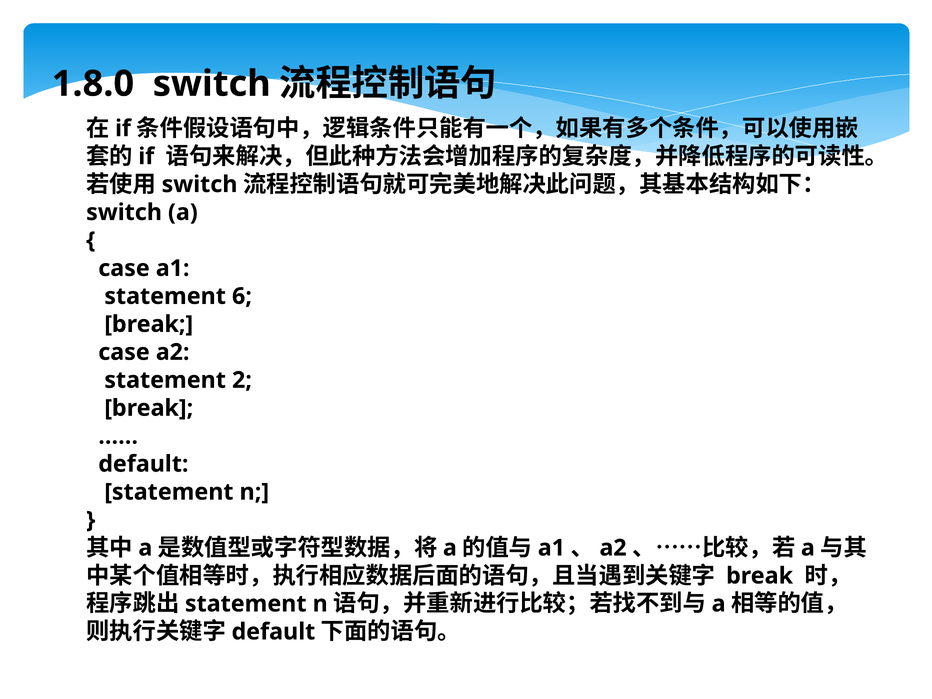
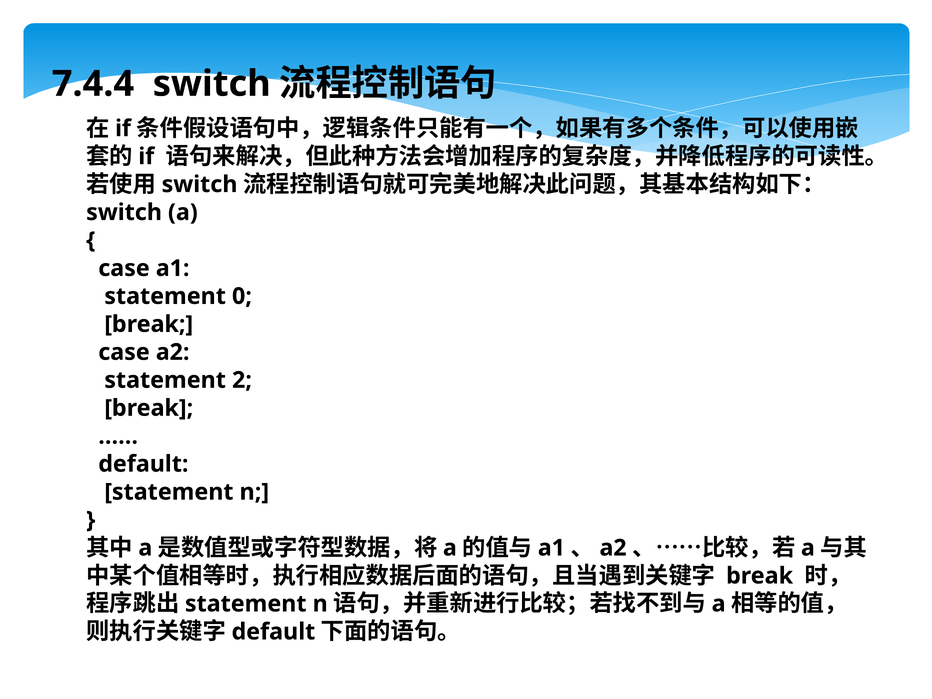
1.8.0: 1.8.0 -> 7.4.4
6: 6 -> 0
